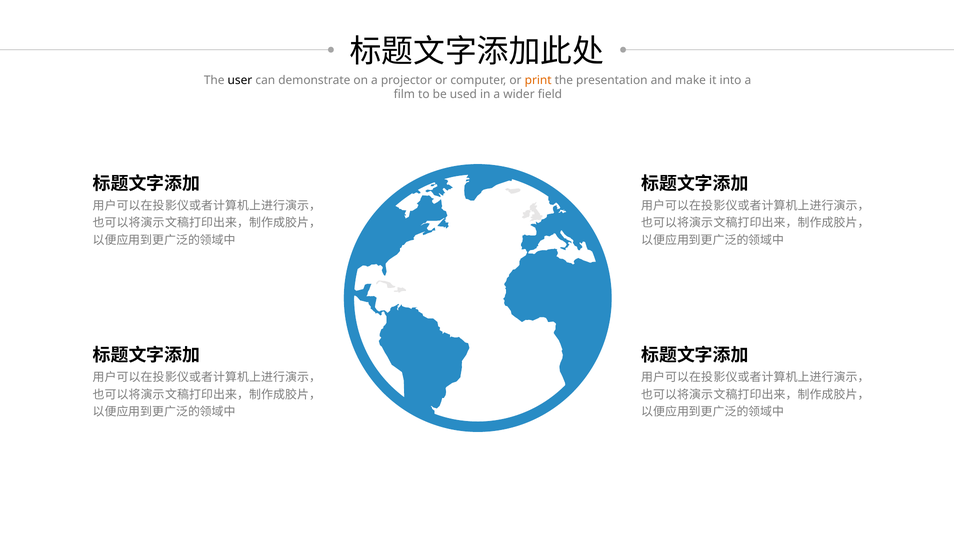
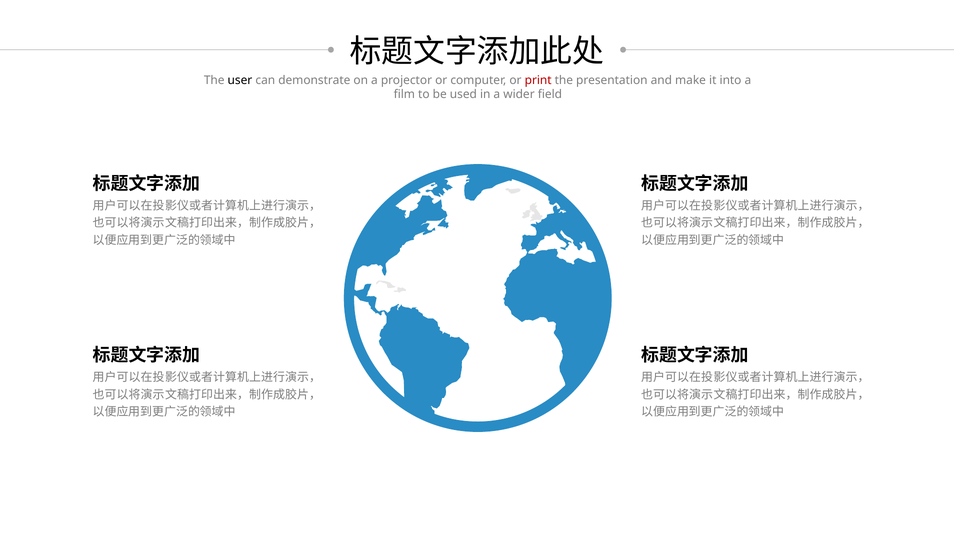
print colour: orange -> red
